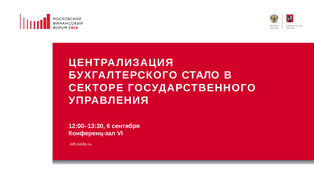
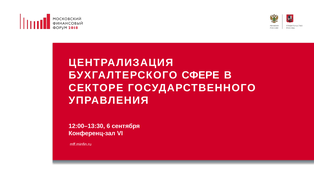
СТАЛО: СТАЛО -> СФЕРЕ
